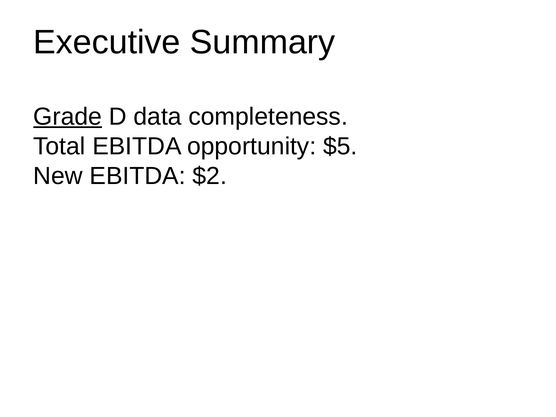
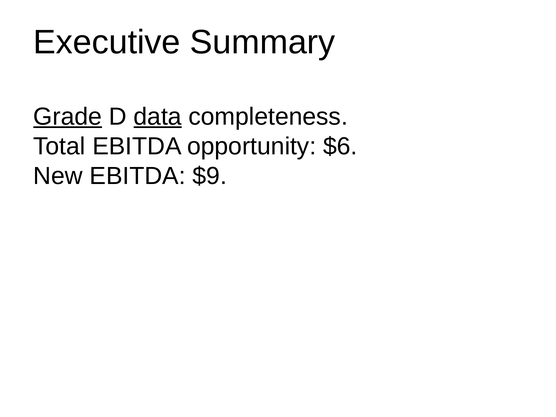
data underline: none -> present
$5: $5 -> $6
$2: $2 -> $9
